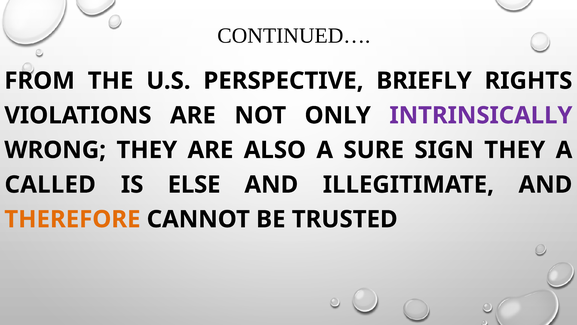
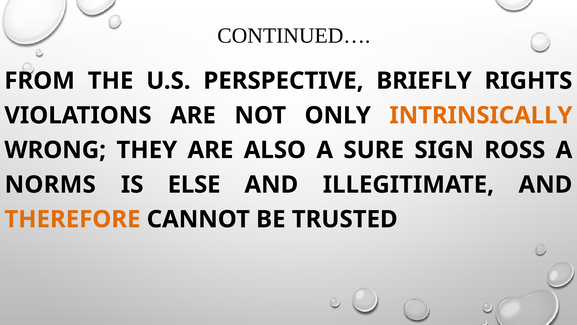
INTRINSICALLY colour: purple -> orange
SIGN THEY: THEY -> ROSS
CALLED: CALLED -> NORMS
